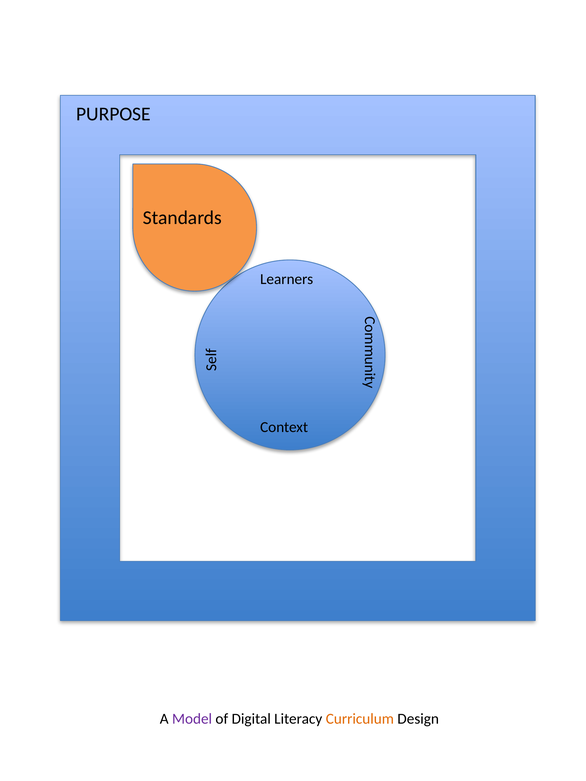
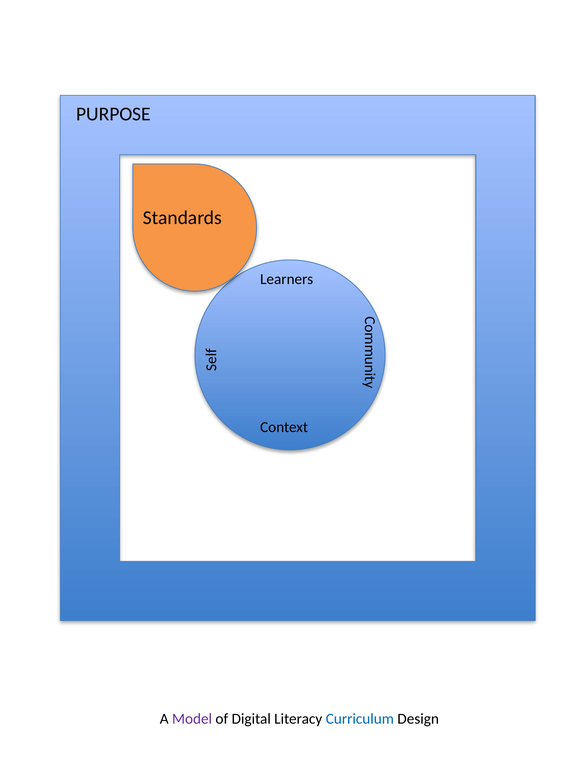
Curriculum colour: orange -> blue
